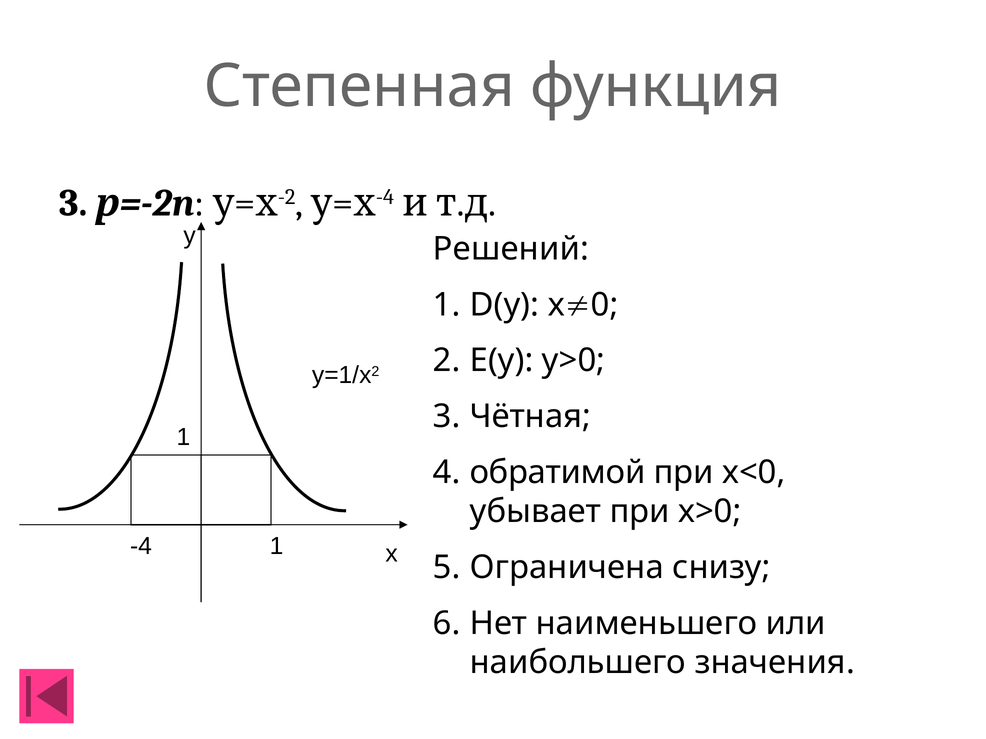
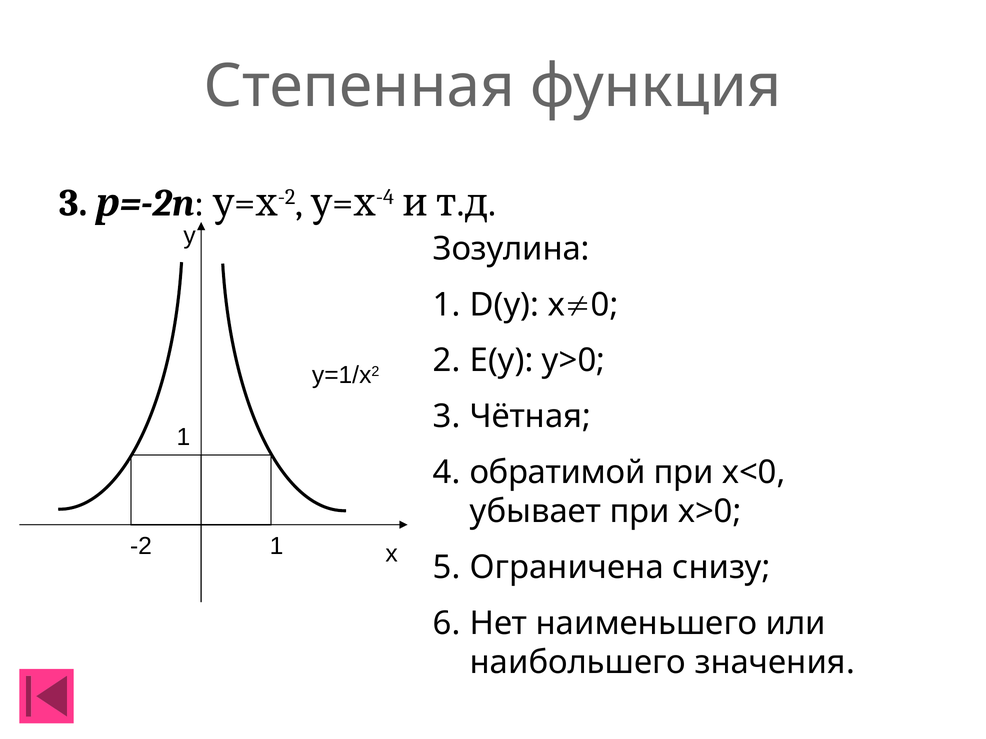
Решений: Решений -> Зозулина
-4 at (141, 546): -4 -> -2
